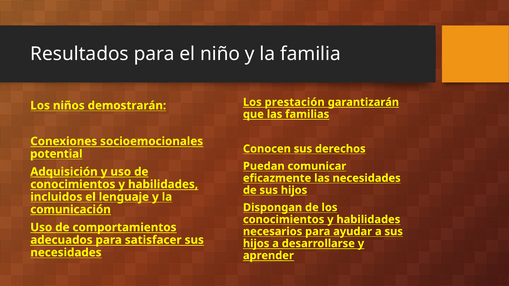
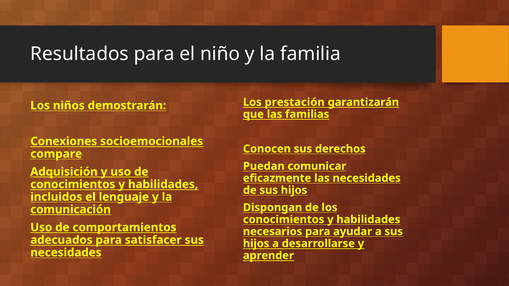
potential: potential -> compare
